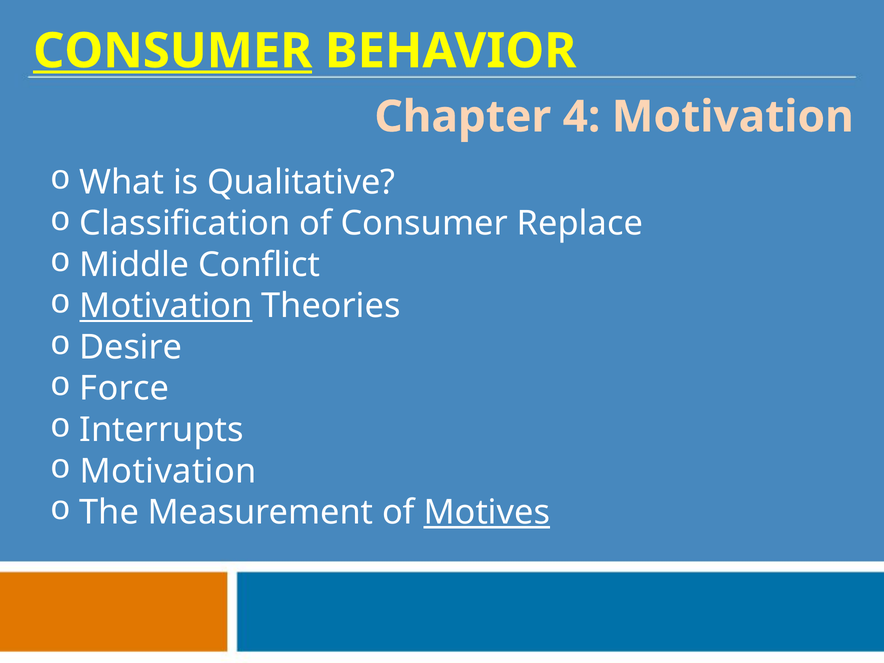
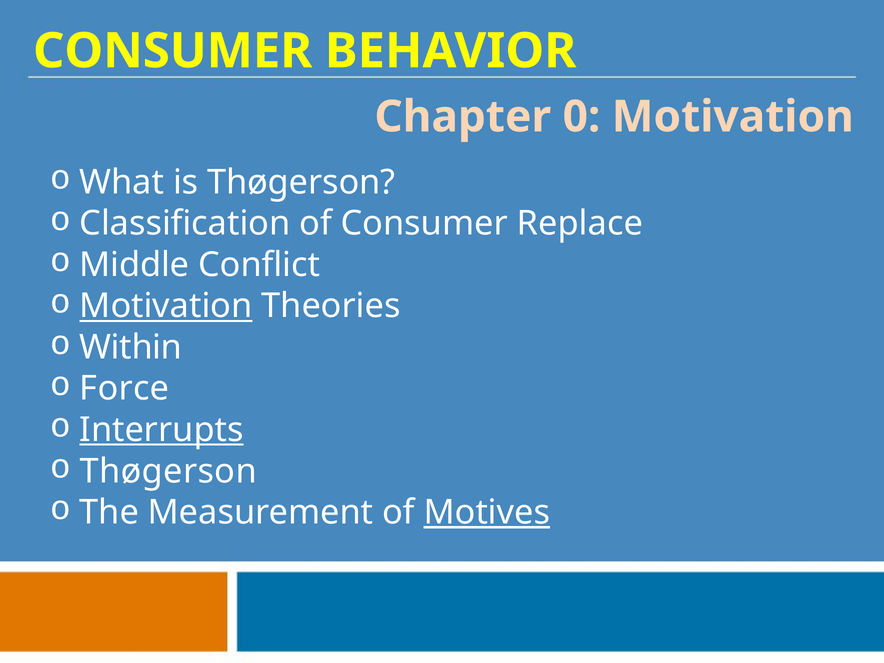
CONSUMER at (173, 51) underline: present -> none
4: 4 -> 0
is Qualitative: Qualitative -> Thøgerson
Desire: Desire -> Within
Interrupts underline: none -> present
Motivation at (168, 471): Motivation -> Thøgerson
